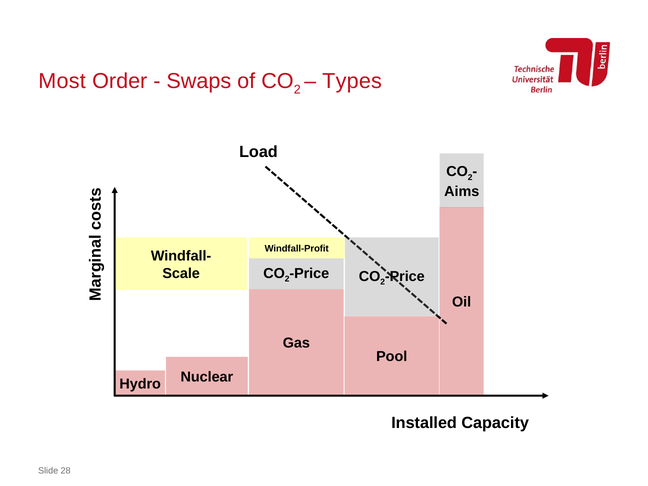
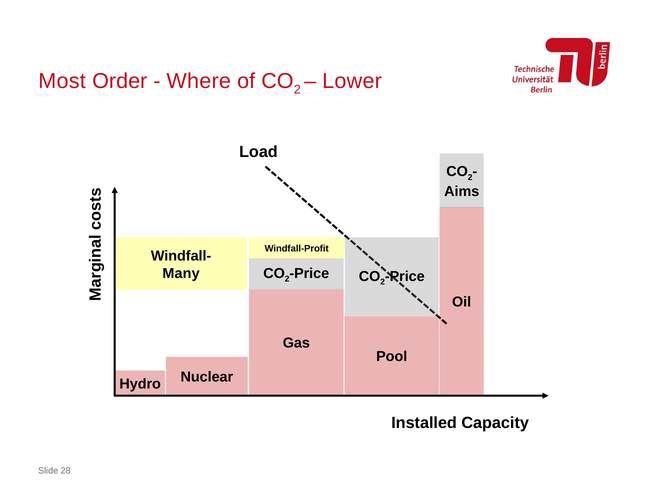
Swaps: Swaps -> Where
Types: Types -> Lower
Scale: Scale -> Many
